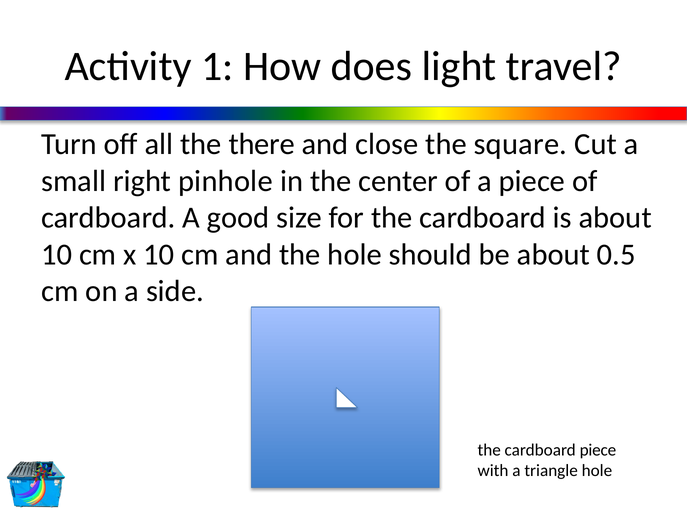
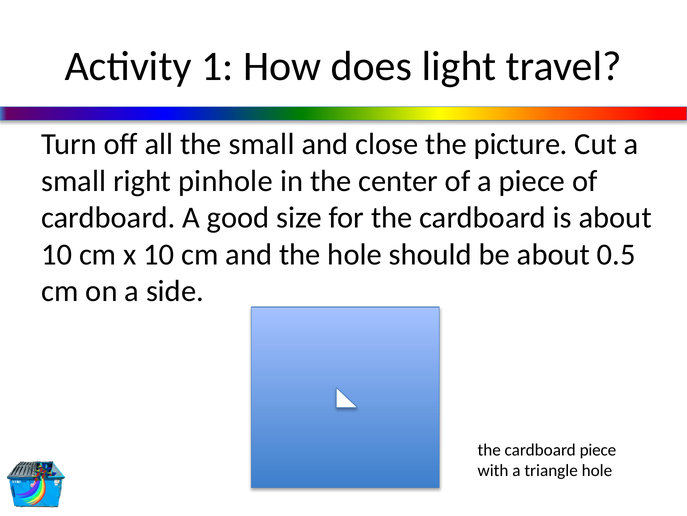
the there: there -> small
square: square -> picture
